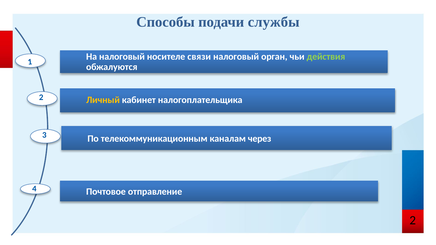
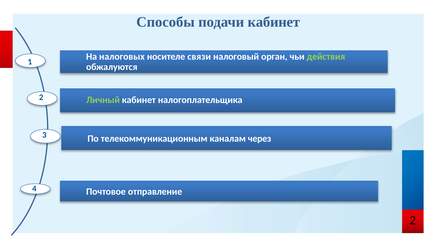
подачи службы: службы -> кабинет
На налоговый: налоговый -> налоговых
Личный colour: yellow -> light green
